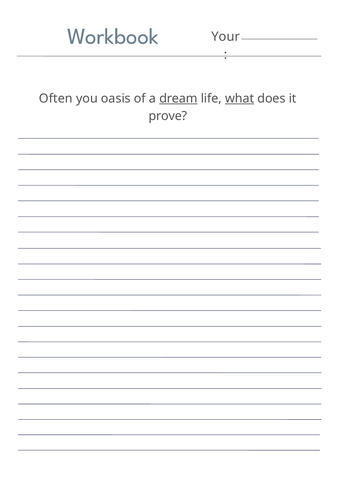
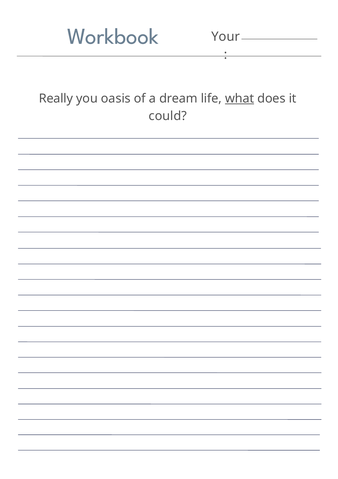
Often: Often -> Really
dream underline: present -> none
prove: prove -> could
